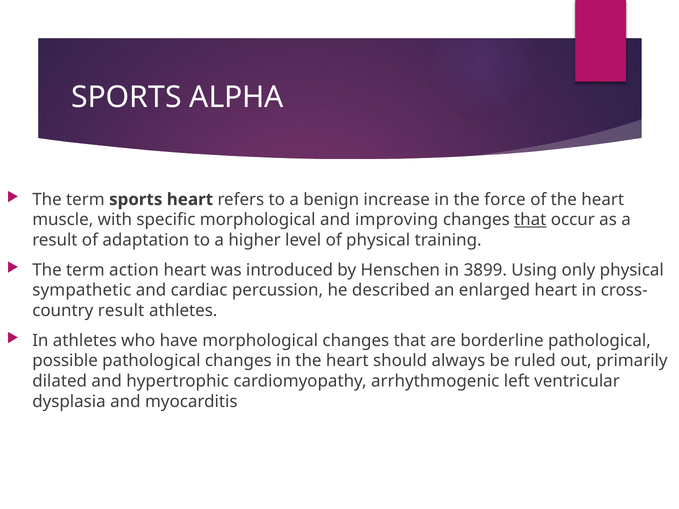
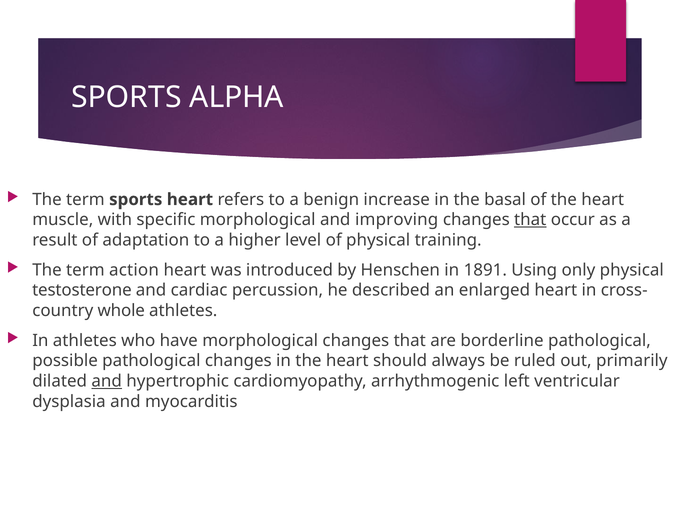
force: force -> basal
3899: 3899 -> 1891
sympathetic: sympathetic -> testosterone
result at (121, 311): result -> whole
and at (107, 381) underline: none -> present
